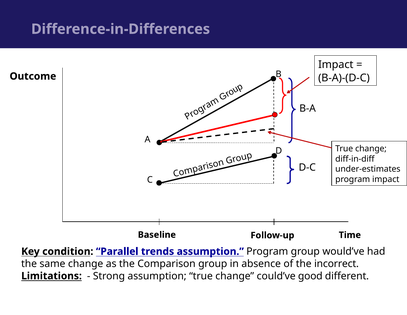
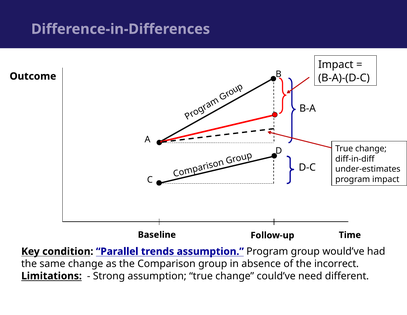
good: good -> need
